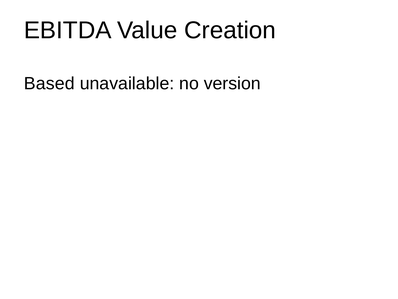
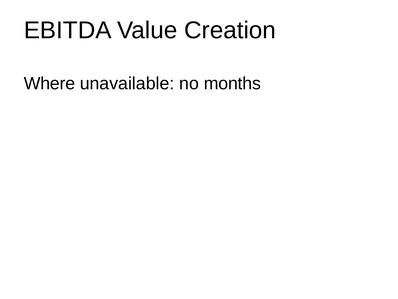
Based: Based -> Where
version: version -> months
